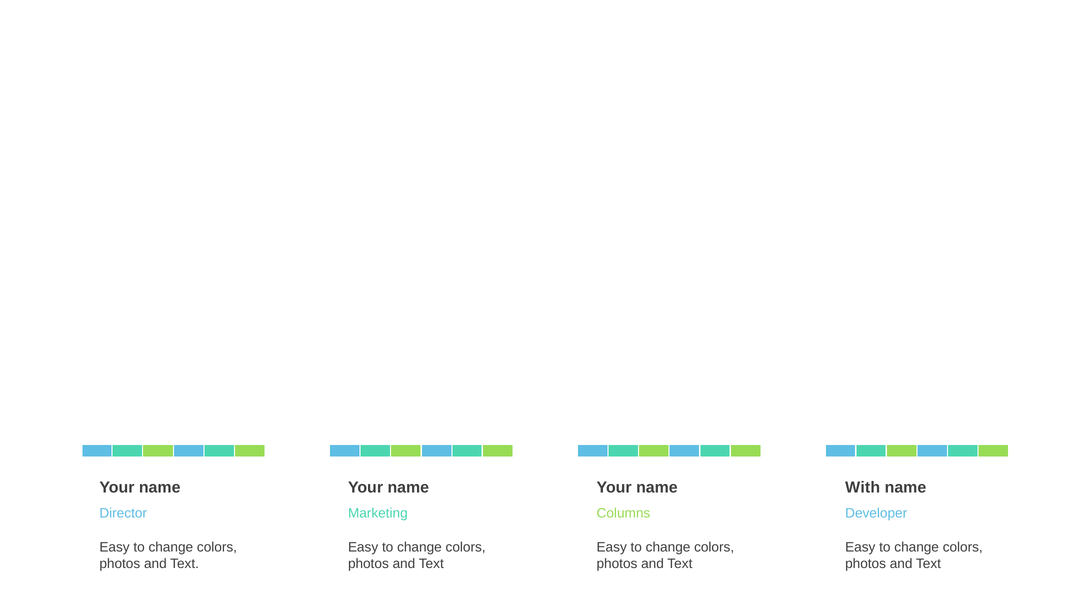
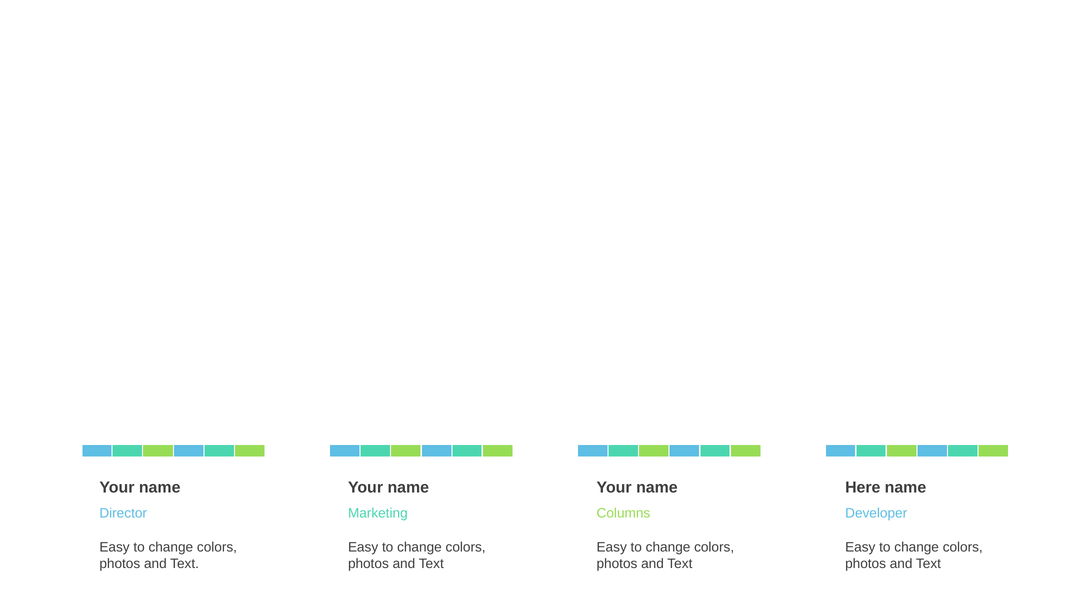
With: With -> Here
